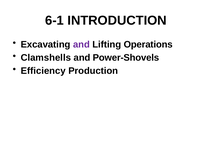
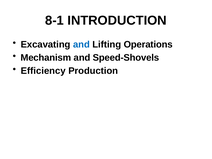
6-1: 6-1 -> 8-1
and at (81, 44) colour: purple -> blue
Clamshells: Clamshells -> Mechanism
Power-Shovels: Power-Shovels -> Speed-Shovels
